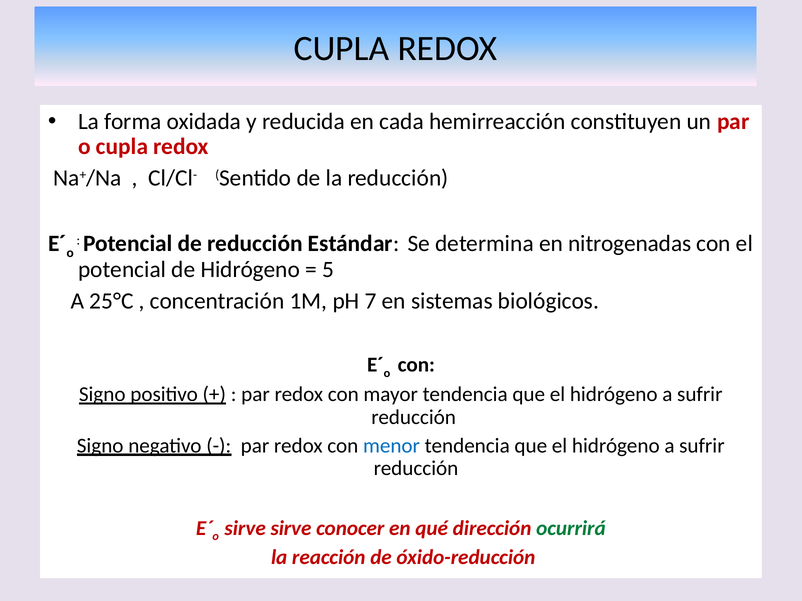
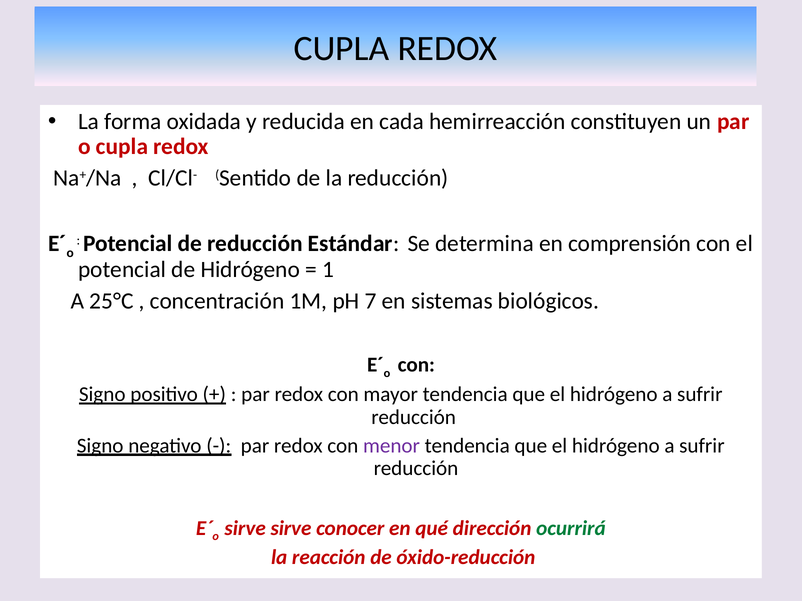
nitrogenadas: nitrogenadas -> comprensión
5: 5 -> 1
menor colour: blue -> purple
